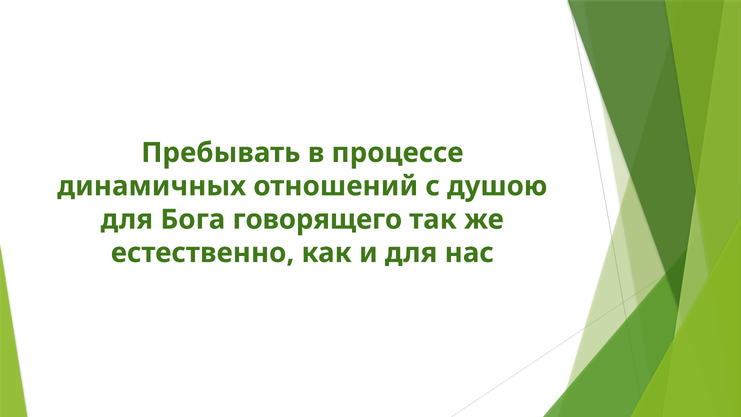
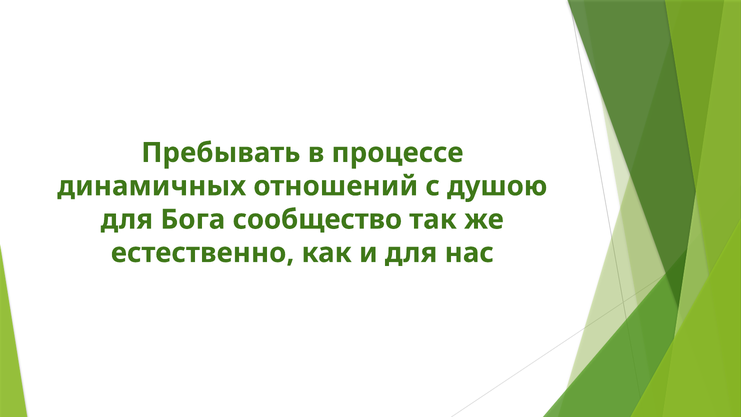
говорящего: говорящего -> сообщество
